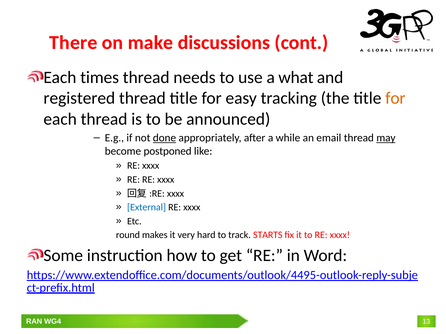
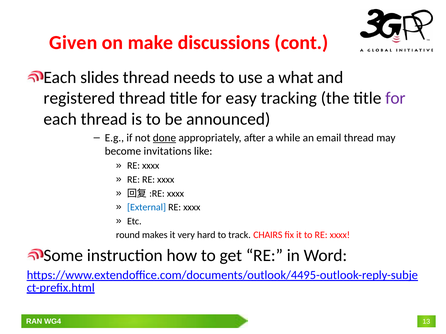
There: There -> Given
times: times -> slides
for at (395, 98) colour: orange -> purple
may underline: present -> none
postponed: postponed -> invitations
STARTS: STARTS -> CHAIRS
